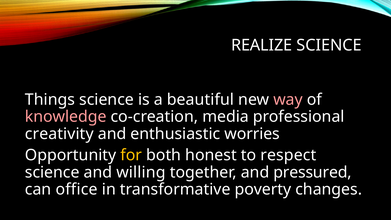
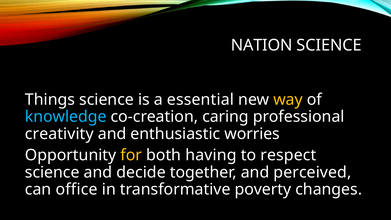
REALIZE: REALIZE -> NATION
beautiful: beautiful -> essential
way colour: pink -> yellow
knowledge colour: pink -> light blue
media: media -> caring
honest: honest -> having
willing: willing -> decide
pressured: pressured -> perceived
